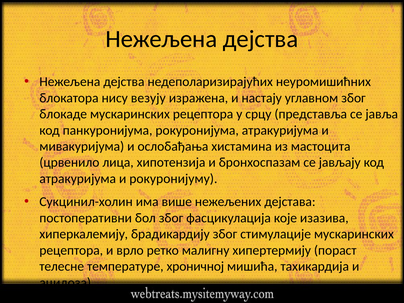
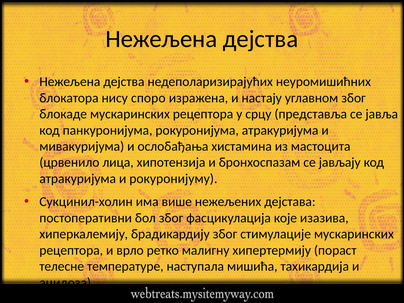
везују: везују -> споро
хроничној: хроничној -> наступала
